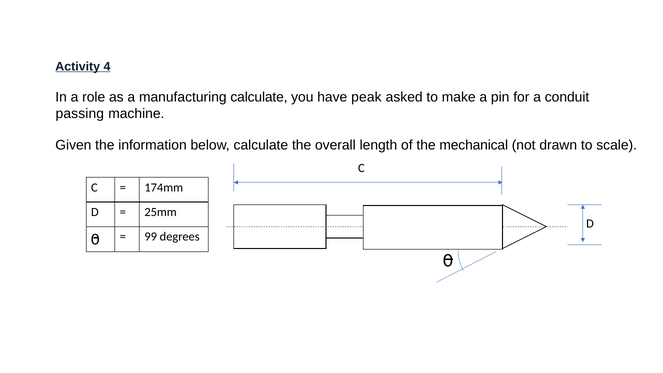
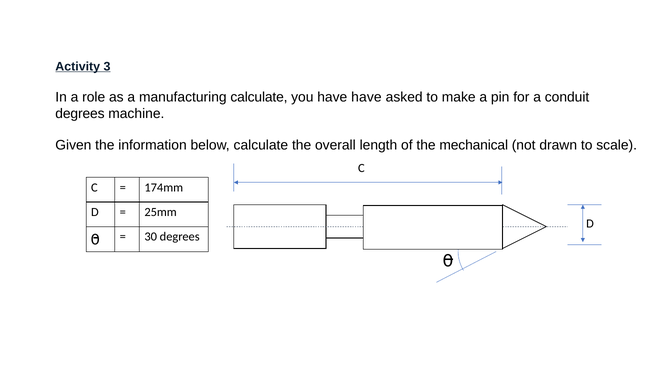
4: 4 -> 3
have peak: peak -> have
passing at (80, 114): passing -> degrees
99: 99 -> 30
